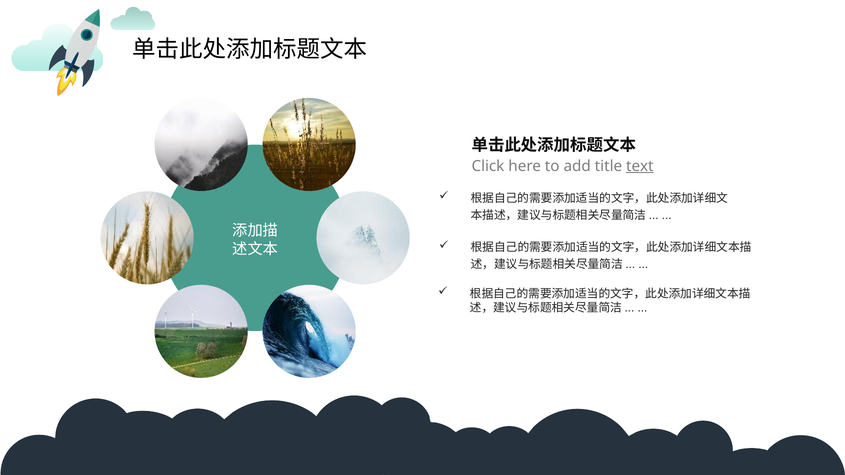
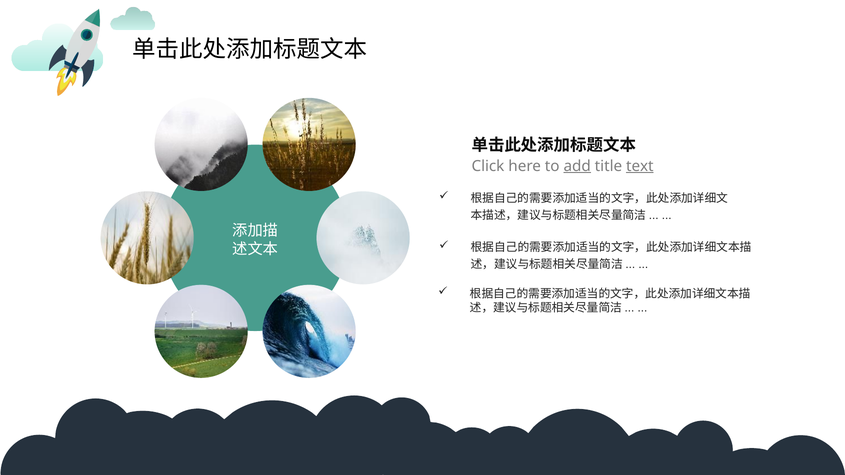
add underline: none -> present
